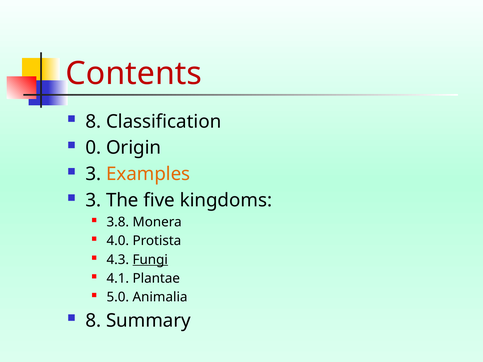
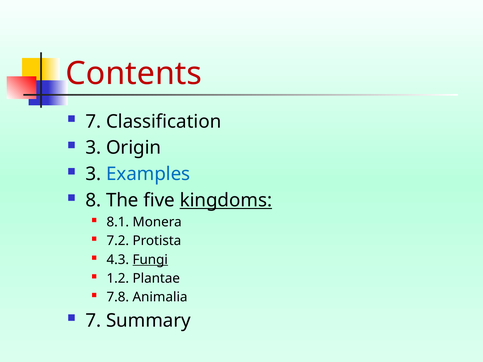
8 at (93, 122): 8 -> 7
0 at (93, 148): 0 -> 3
Examples colour: orange -> blue
3 at (93, 201): 3 -> 8
kingdoms underline: none -> present
3.8: 3.8 -> 8.1
4.0: 4.0 -> 7.2
4.1: 4.1 -> 1.2
5.0: 5.0 -> 7.8
8 at (93, 321): 8 -> 7
